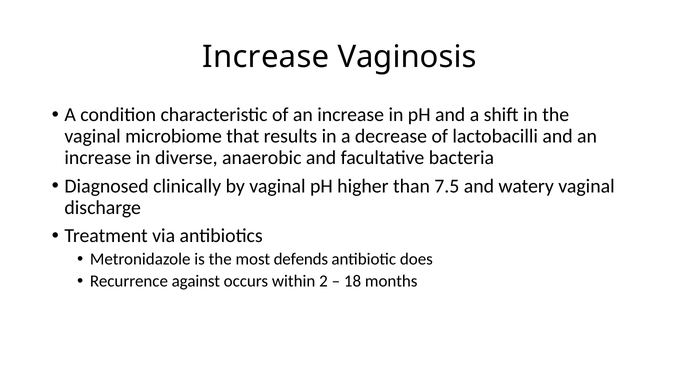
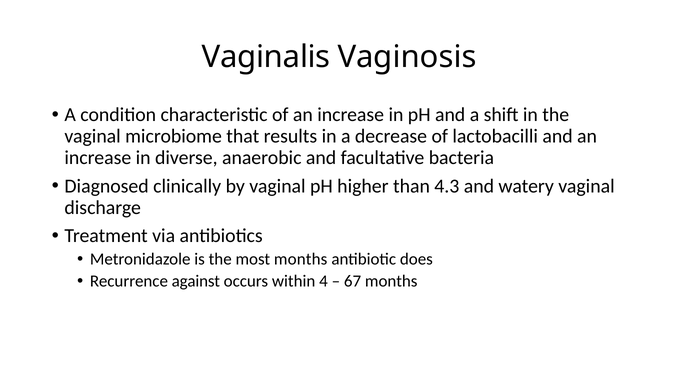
Increase at (266, 57): Increase -> Vaginalis
7.5: 7.5 -> 4.3
most defends: defends -> months
2: 2 -> 4
18: 18 -> 67
